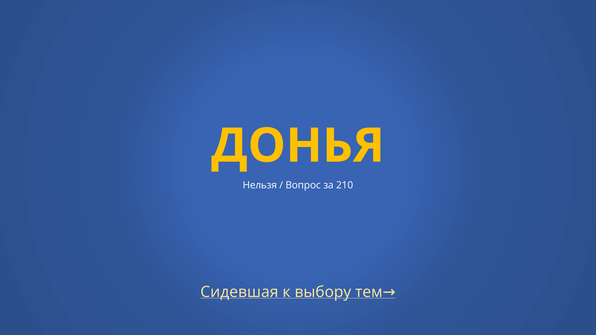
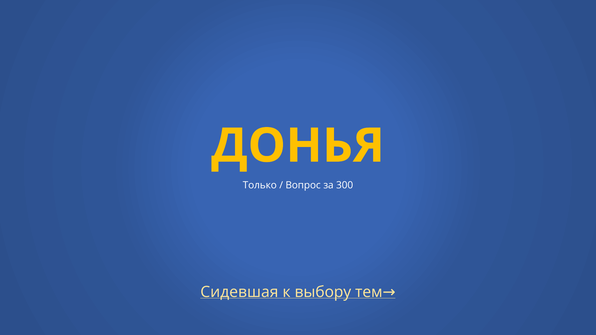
Нельзя: Нельзя -> Только
210: 210 -> 300
